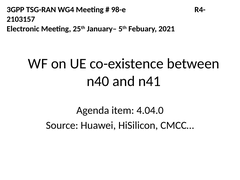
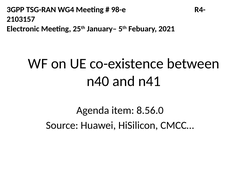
4.04.0: 4.04.0 -> 8.56.0
